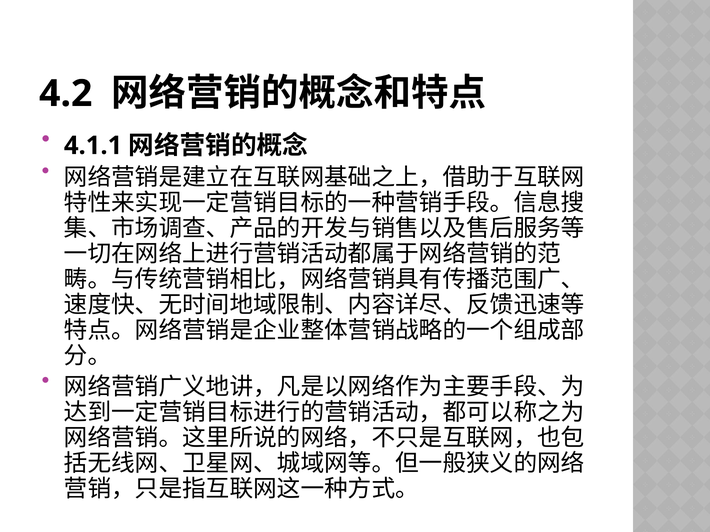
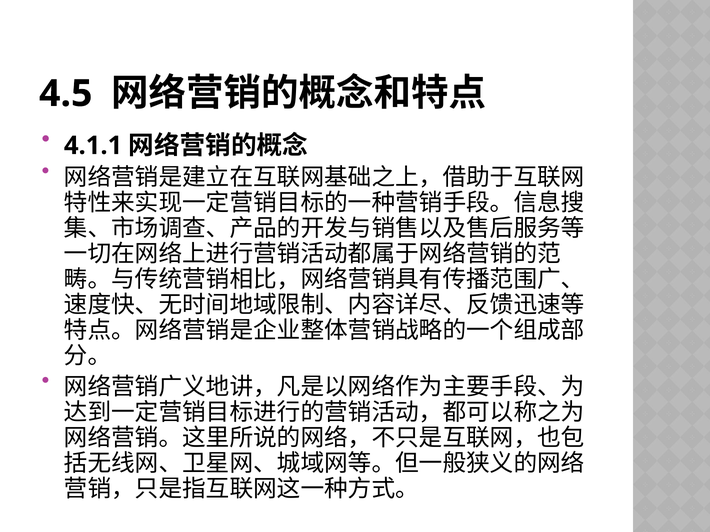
4.2: 4.2 -> 4.5
